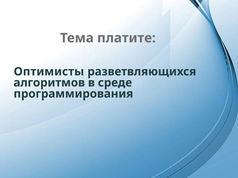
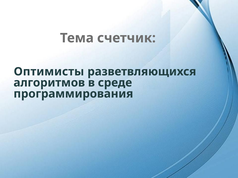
платите: платите -> счетчик
